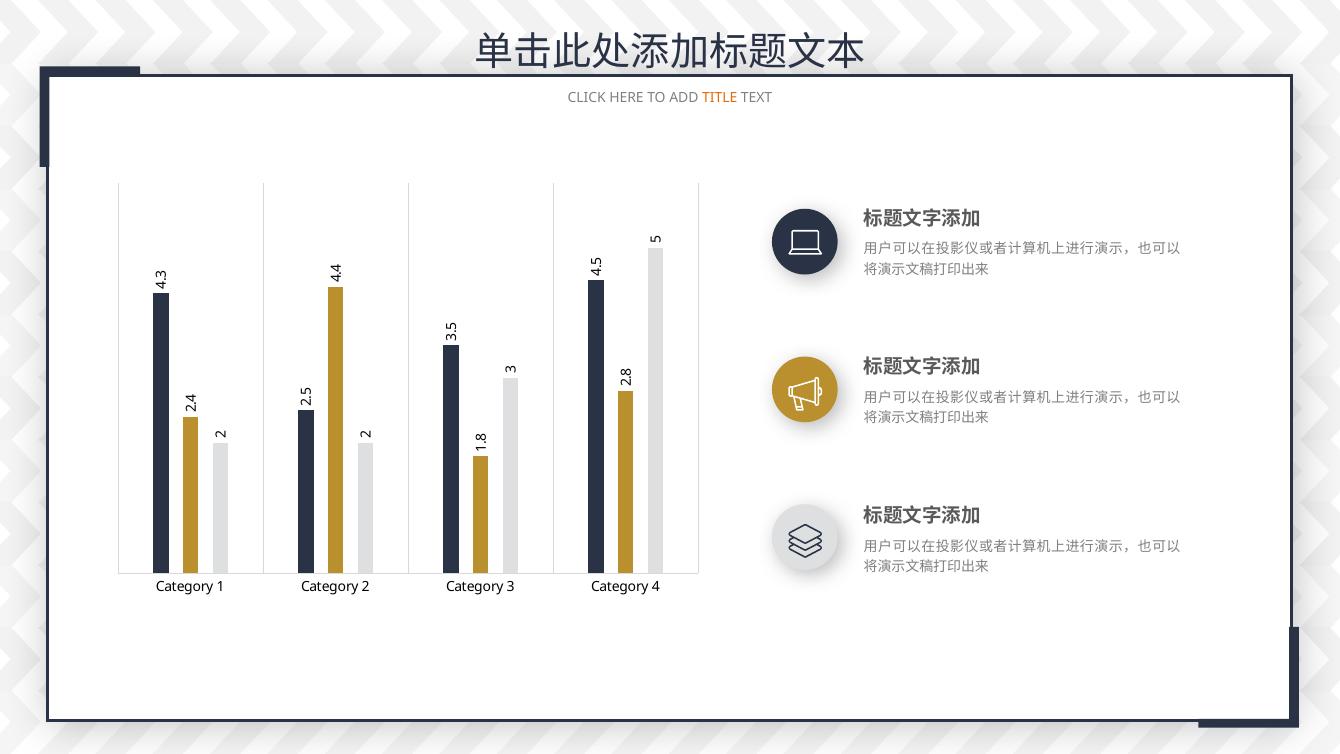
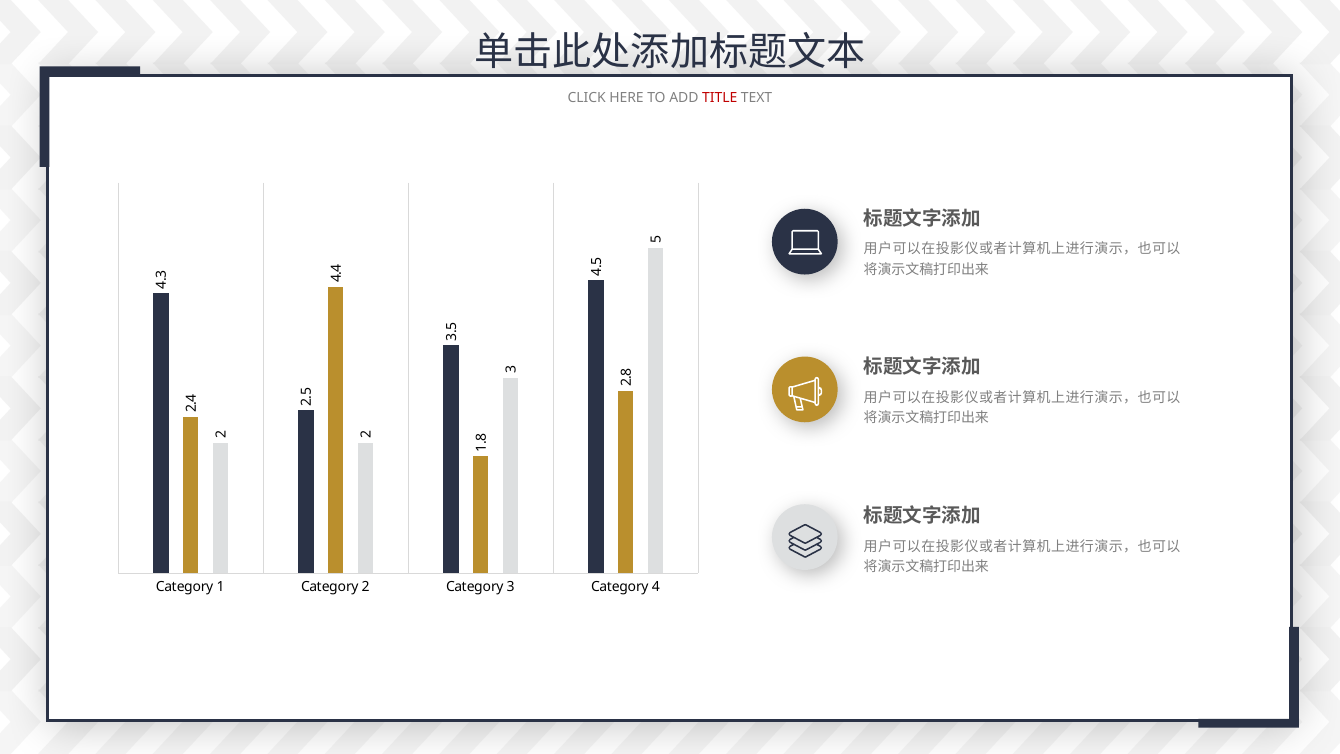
TITLE colour: orange -> red
